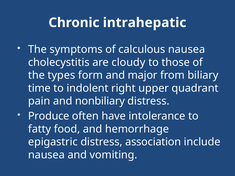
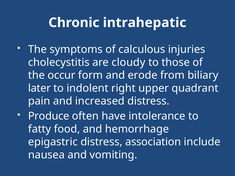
calculous nausea: nausea -> injuries
types: types -> occur
major: major -> erode
time: time -> later
nonbiliary: nonbiliary -> increased
